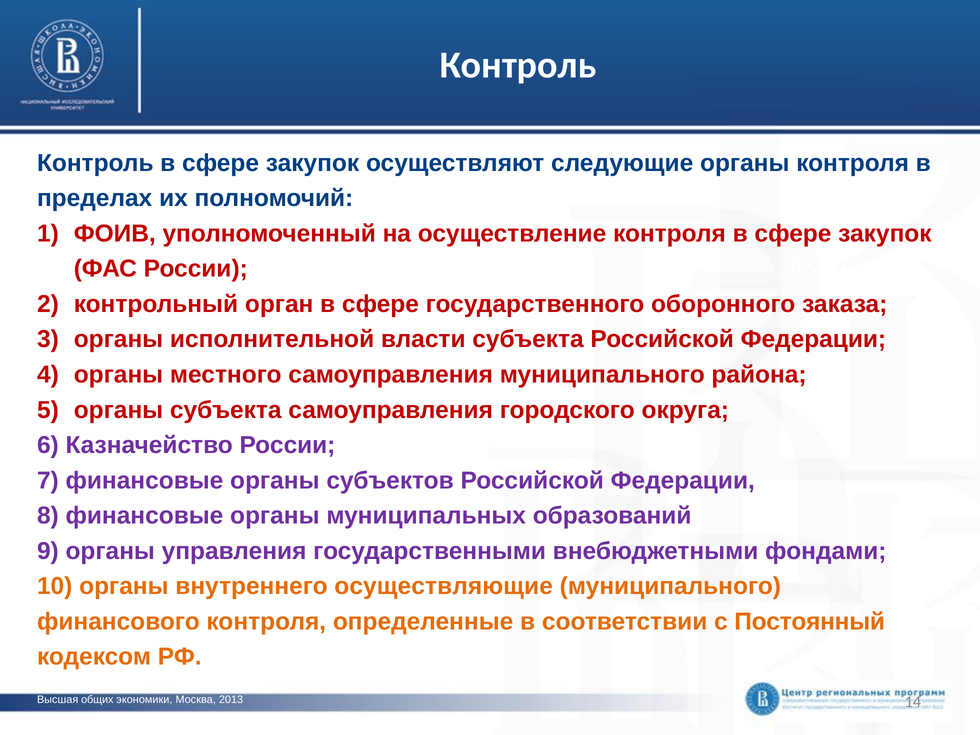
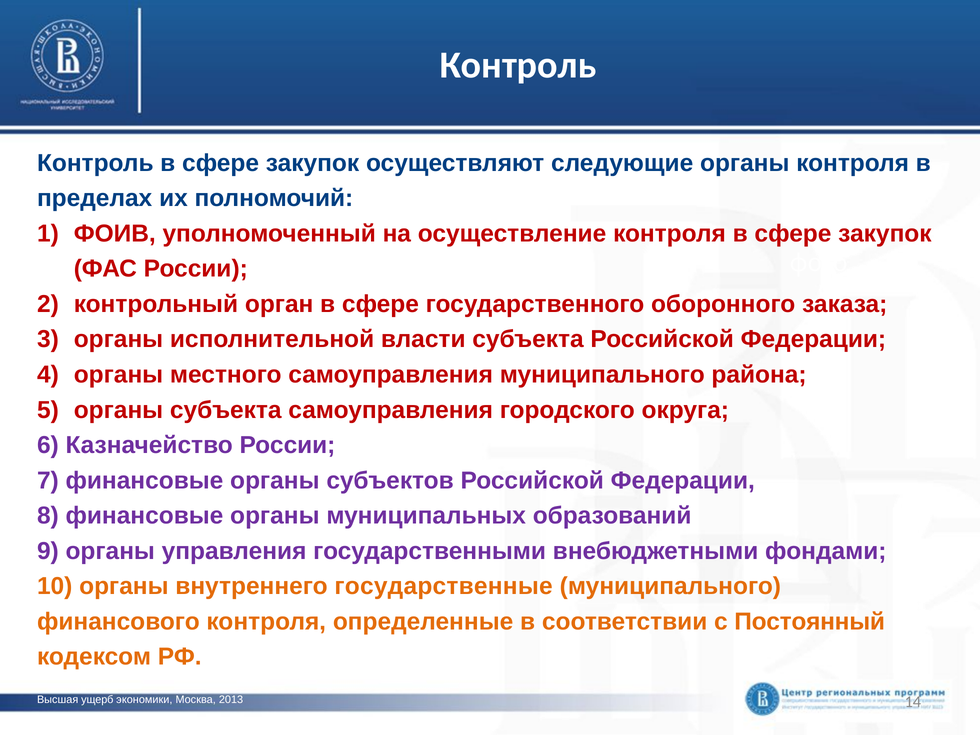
осуществляющие: осуществляющие -> государственные
общих: общих -> ущерб
